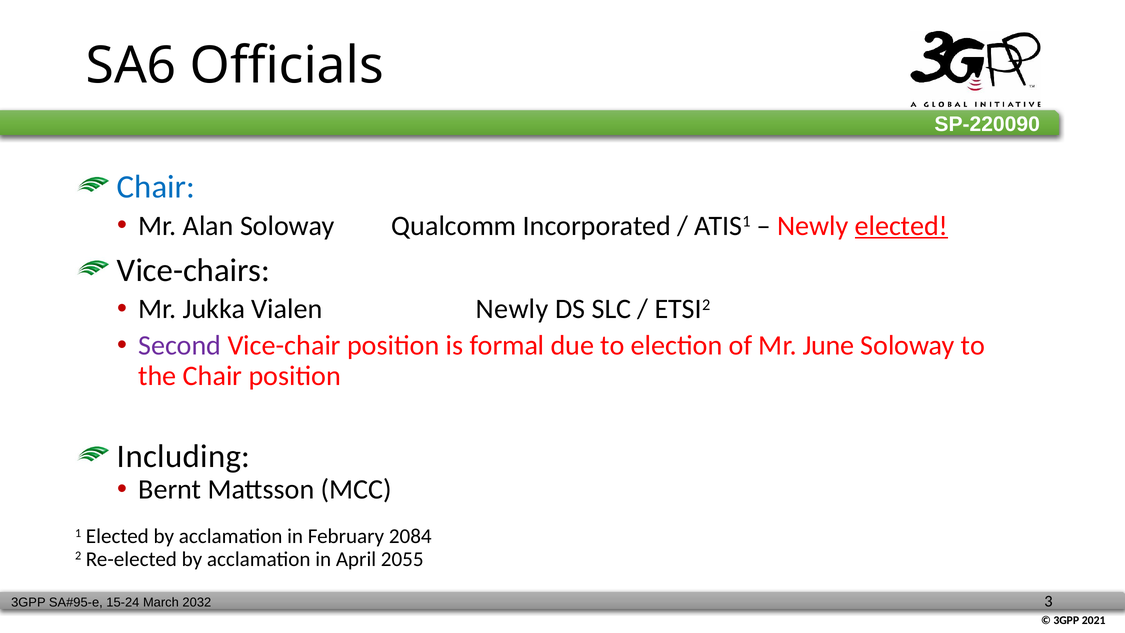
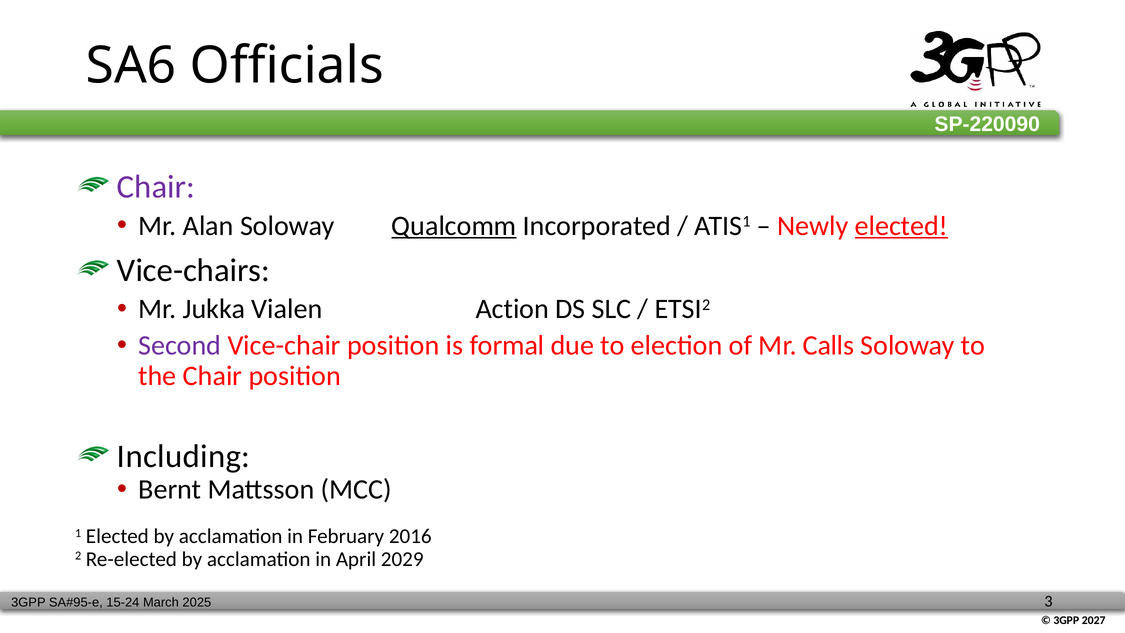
Chair at (156, 187) colour: blue -> purple
Qualcomm underline: none -> present
Vialen Newly: Newly -> Action
June: June -> Calls
2084: 2084 -> 2016
2055: 2055 -> 2029
2032: 2032 -> 2025
2021: 2021 -> 2027
